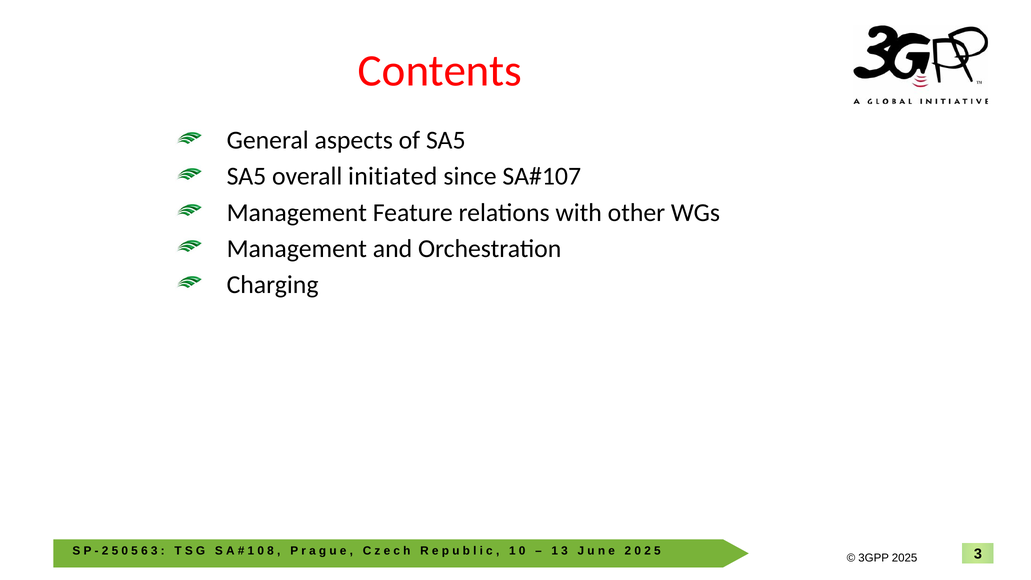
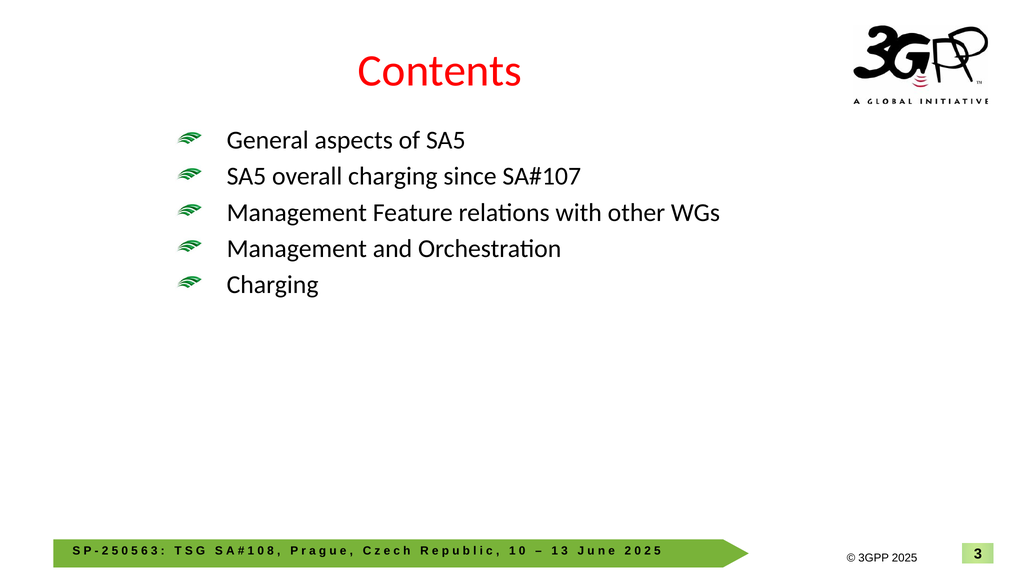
overall initiated: initiated -> charging
